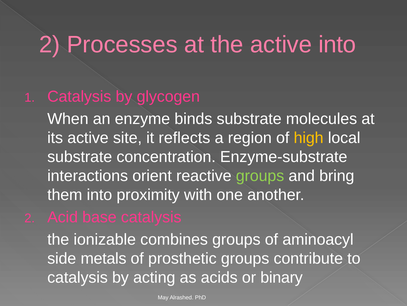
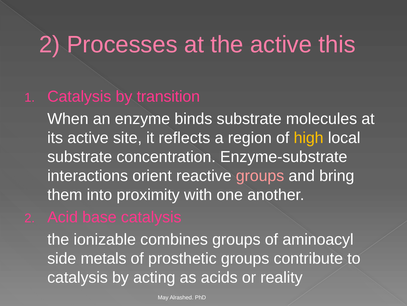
active into: into -> this
glycogen: glycogen -> transition
groups at (260, 176) colour: light green -> pink
binary: binary -> reality
